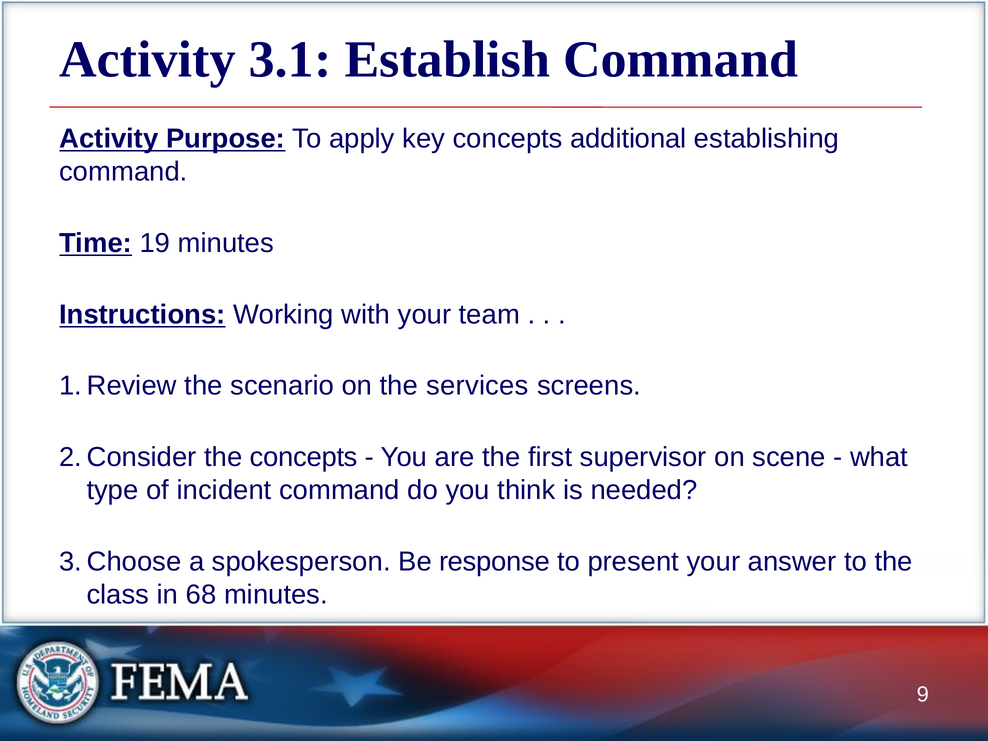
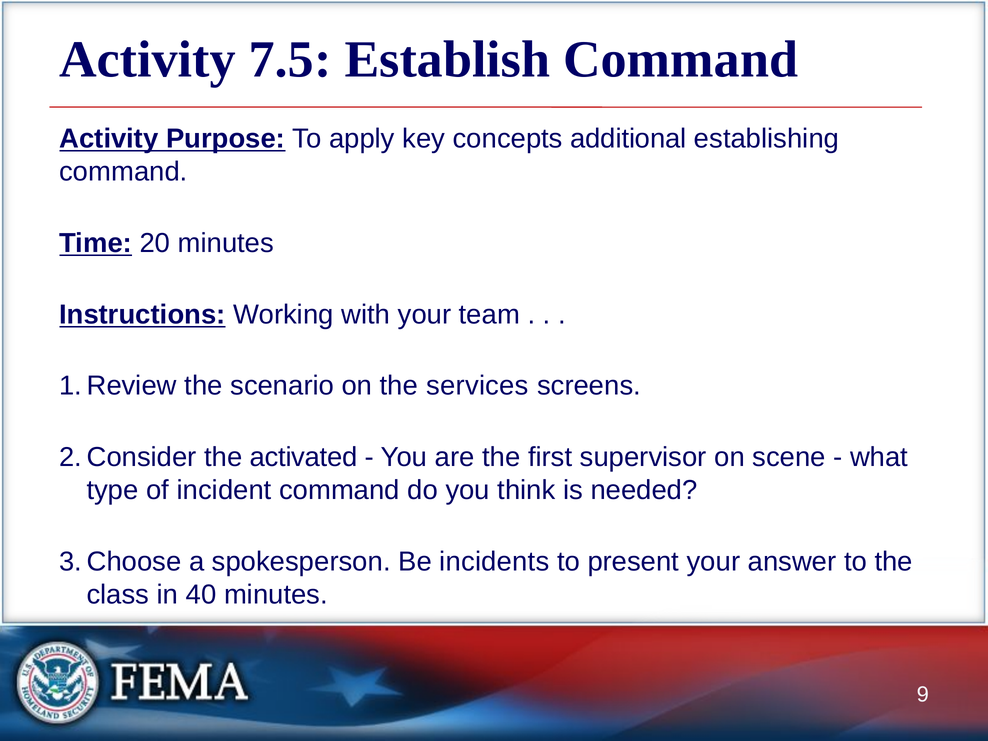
3.1: 3.1 -> 7.5
19: 19 -> 20
the concepts: concepts -> activated
response: response -> incidents
68: 68 -> 40
